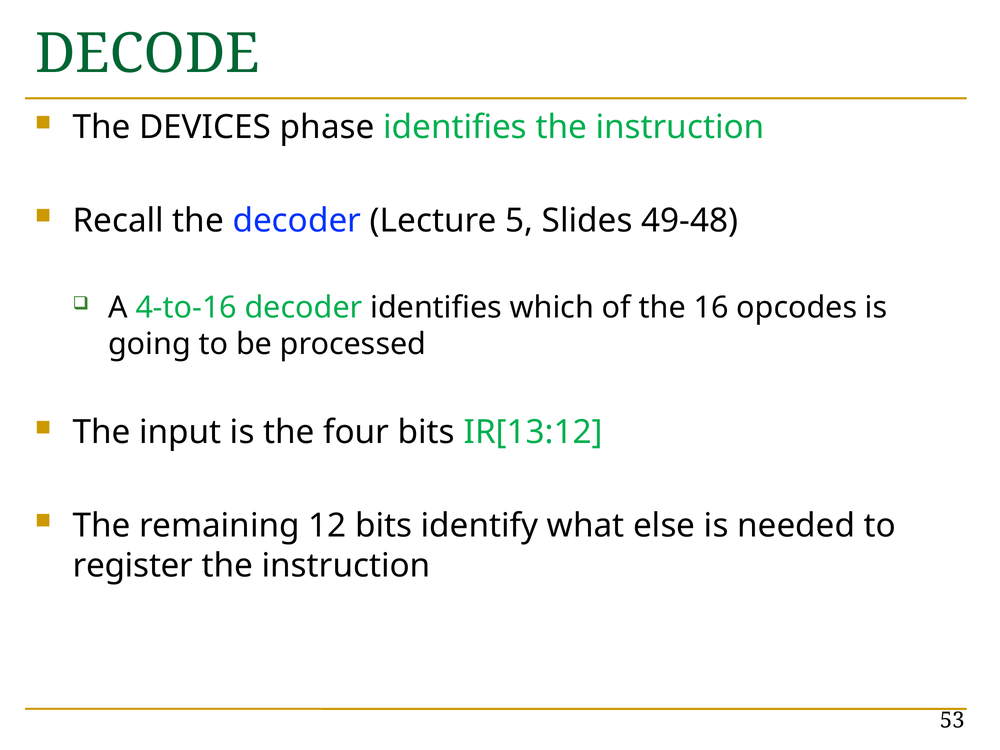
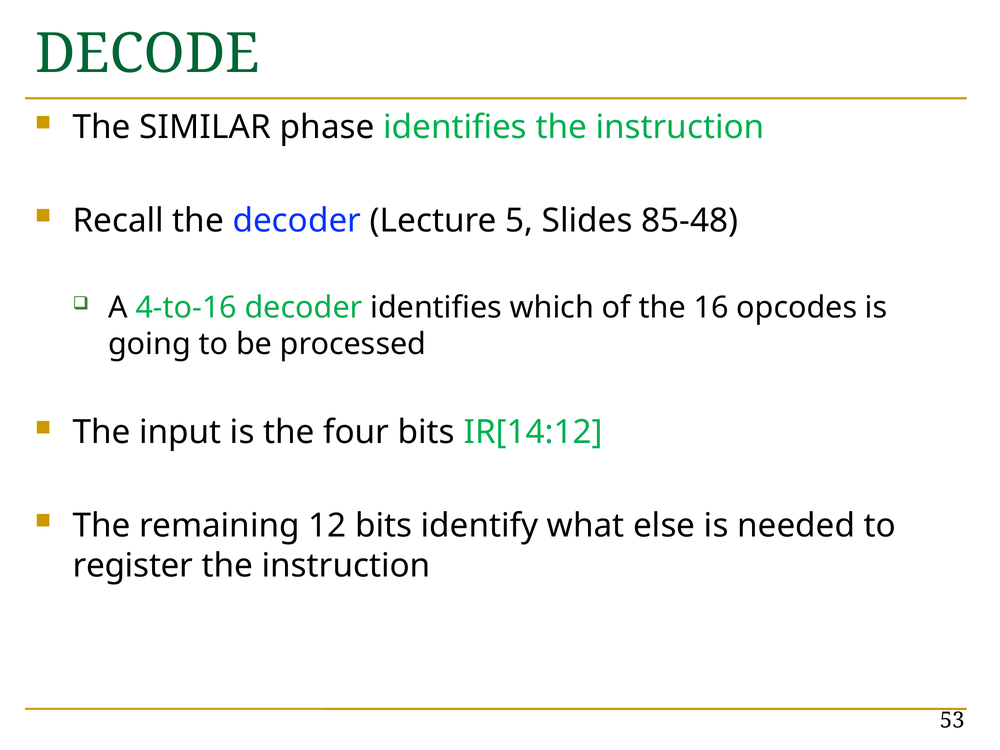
DEVICES: DEVICES -> SIMILAR
49-48: 49-48 -> 85-48
IR[13:12: IR[13:12 -> IR[14:12
